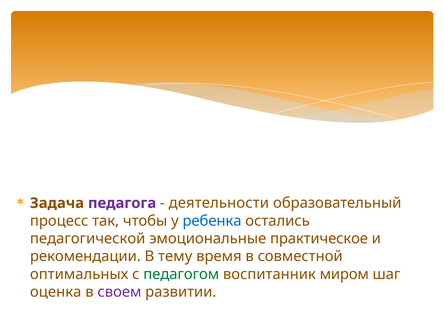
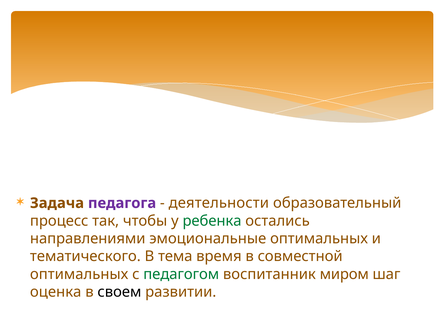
ребенка colour: blue -> green
педагогической: педагогической -> направлениями
эмоциональные практическое: практическое -> оптимальных
рекомендации: рекомендации -> тематического
тему: тему -> тема
своем colour: purple -> black
